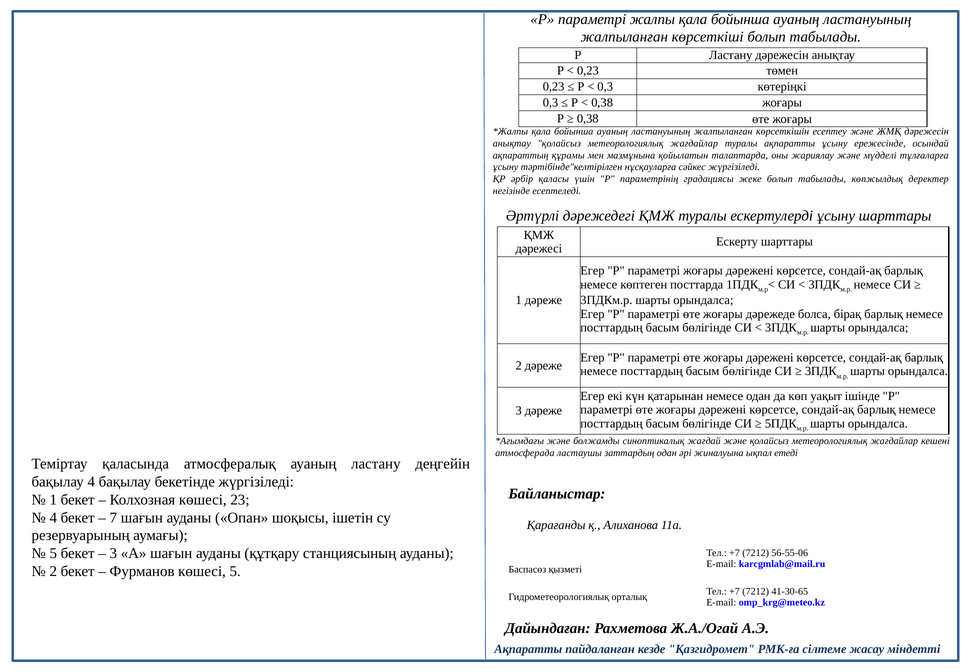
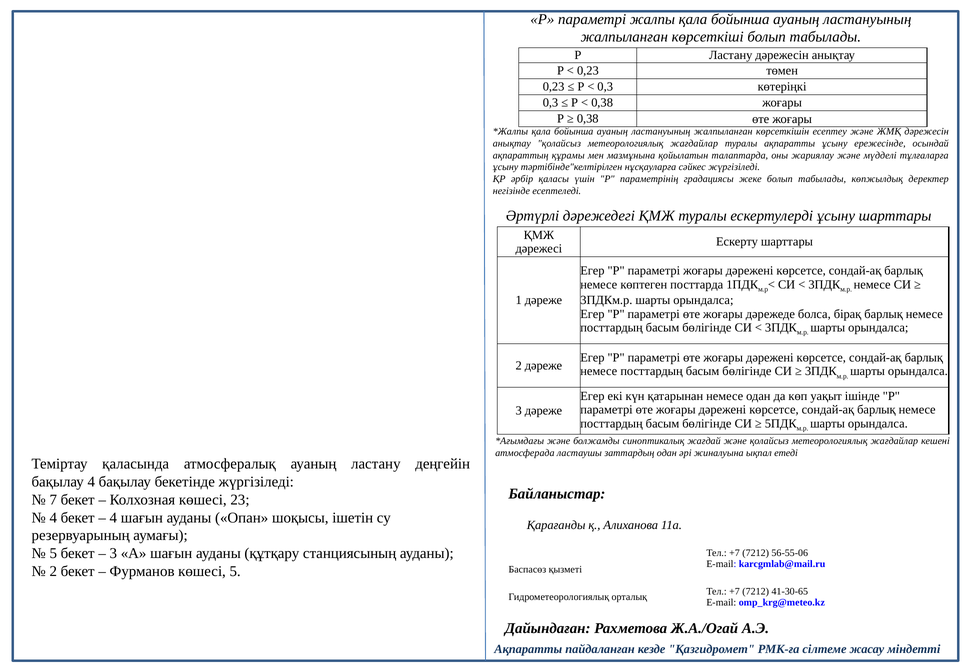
1 at (53, 500): 1 -> 7
7 at (113, 518): 7 -> 4
